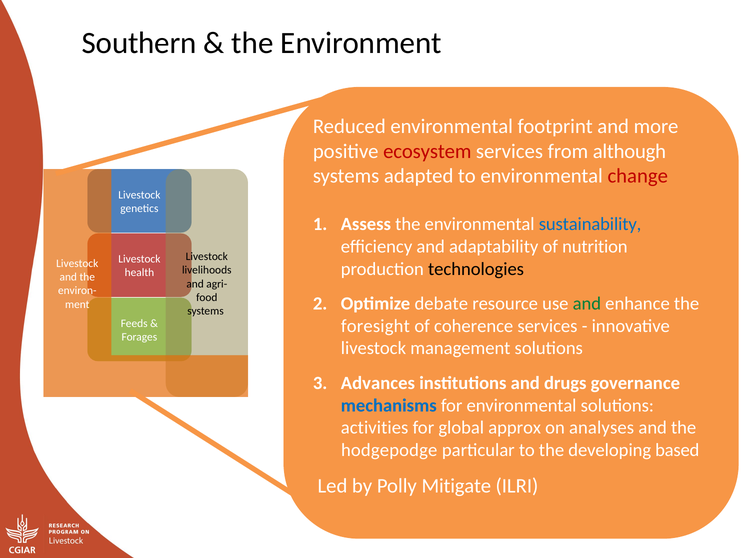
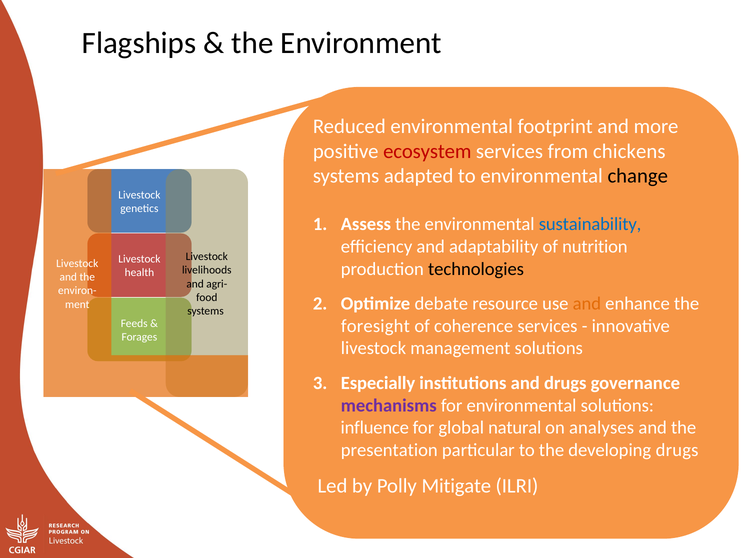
Southern: Southern -> Flagships
although: although -> chickens
change colour: red -> black
and at (587, 304) colour: green -> orange
Advances: Advances -> Especially
mechanisms colour: blue -> purple
activities: activities -> influence
approx: approx -> natural
hodgepodge: hodgepodge -> presentation
developing based: based -> drugs
